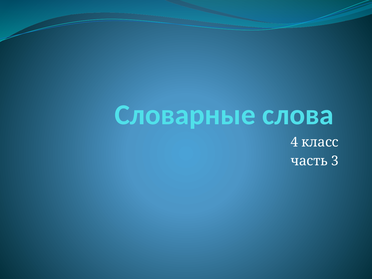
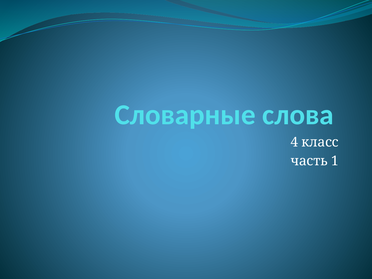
3: 3 -> 1
